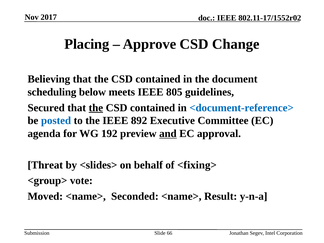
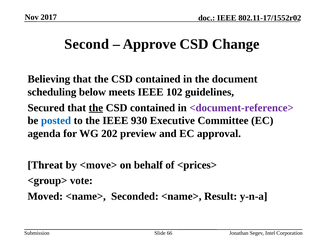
Placing: Placing -> Second
805: 805 -> 102
<document-reference> colour: blue -> purple
892: 892 -> 930
192: 192 -> 202
and underline: present -> none
<slides>: <slides> -> <move>
<fixing>: <fixing> -> <prices>
